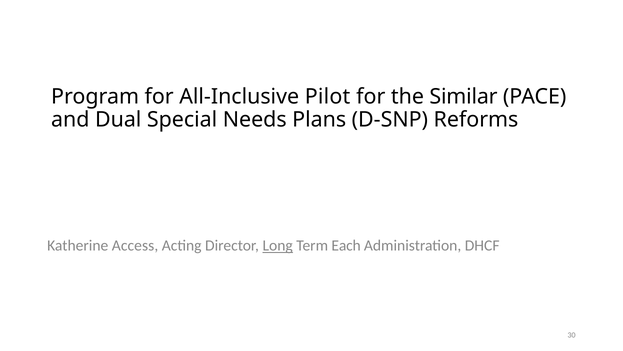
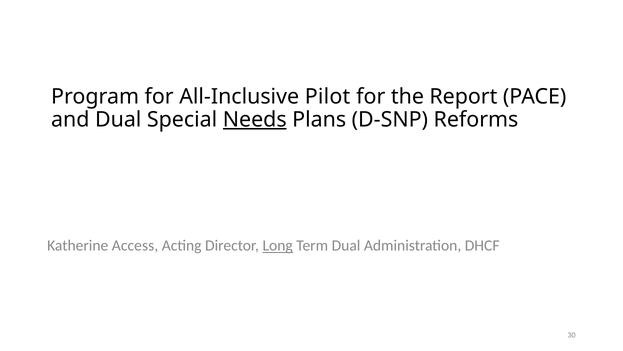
Similar: Similar -> Report
Needs underline: none -> present
Term Each: Each -> Dual
